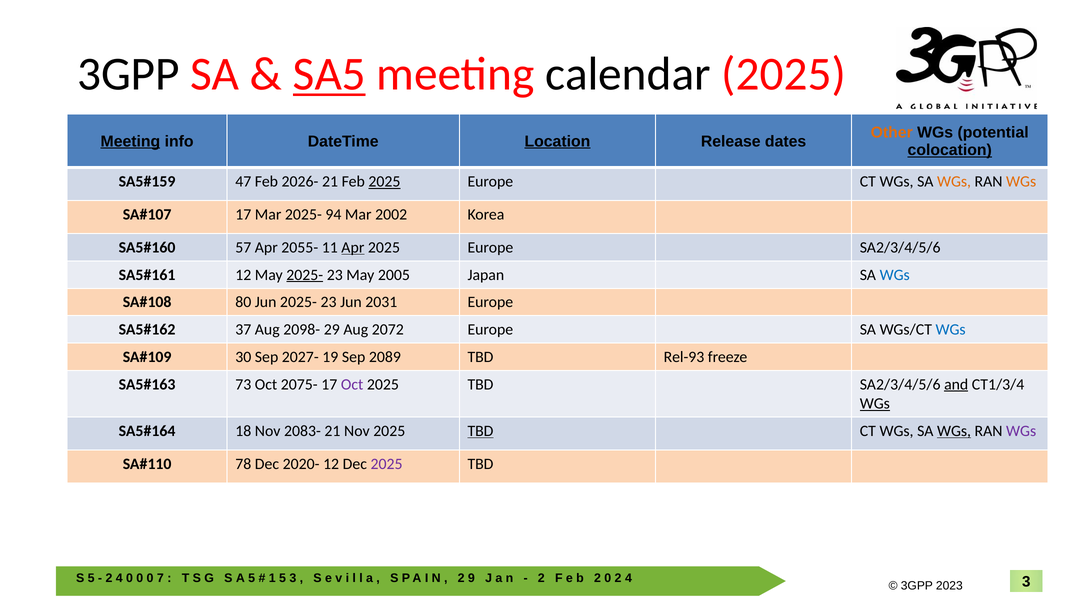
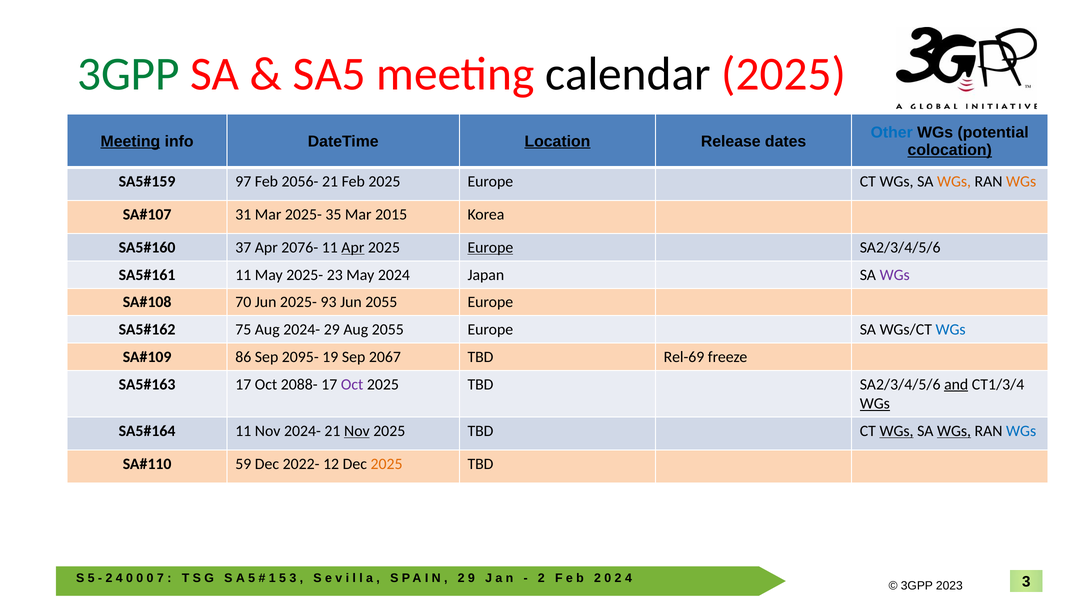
3GPP at (128, 74) colour: black -> green
SA5 underline: present -> none
Other colour: orange -> blue
47: 47 -> 97
2026-: 2026- -> 2056-
2025 at (384, 181) underline: present -> none
17 at (243, 214): 17 -> 31
94: 94 -> 35
2002: 2002 -> 2015
57: 57 -> 37
2055-: 2055- -> 2076-
Europe at (490, 247) underline: none -> present
12 at (243, 275): 12 -> 11
2025- at (305, 275) underline: present -> none
2005: 2005 -> 2024
WGs at (895, 275) colour: blue -> purple
80: 80 -> 70
Jun 2025- 23: 23 -> 93
Jun 2031: 2031 -> 2055
37: 37 -> 75
Aug 2098-: 2098- -> 2024-
Aug 2072: 2072 -> 2055
30: 30 -> 86
2027-: 2027- -> 2095-
2089: 2089 -> 2067
Rel-93: Rel-93 -> Rel-69
73 at (243, 384): 73 -> 17
2075-: 2075- -> 2088-
18 at (243, 431): 18 -> 11
Nov 2083-: 2083- -> 2024-
Nov at (357, 431) underline: none -> present
TBD at (480, 431) underline: present -> none
WGs at (897, 431) underline: none -> present
WGs at (1021, 431) colour: purple -> blue
78: 78 -> 59
2020-: 2020- -> 2022-
2025 at (387, 464) colour: purple -> orange
